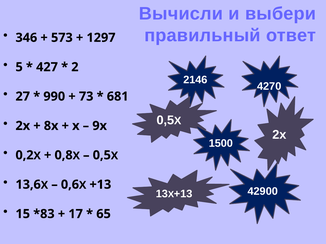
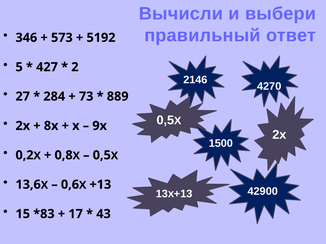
1297: 1297 -> 5192
990: 990 -> 284
681: 681 -> 889
65: 65 -> 43
